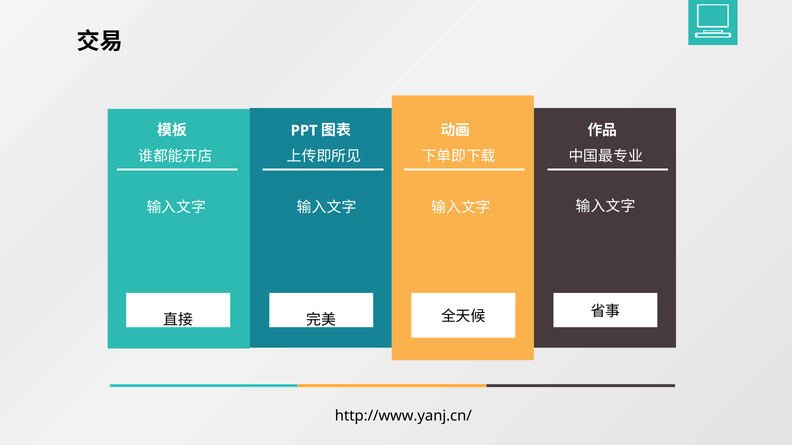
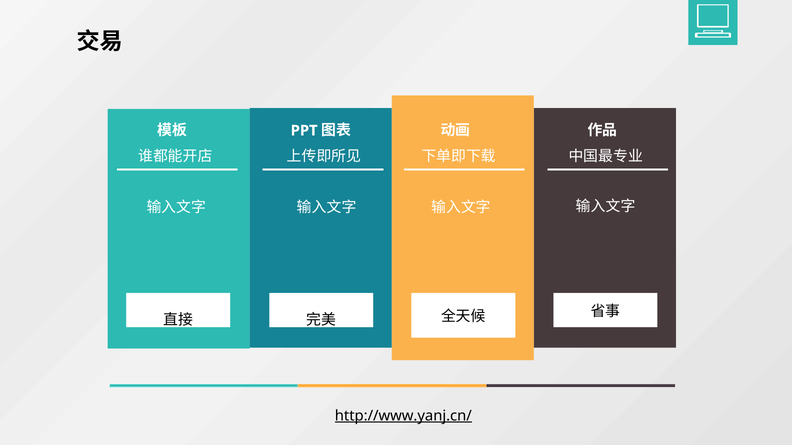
http://www.yanj.cn/ underline: none -> present
